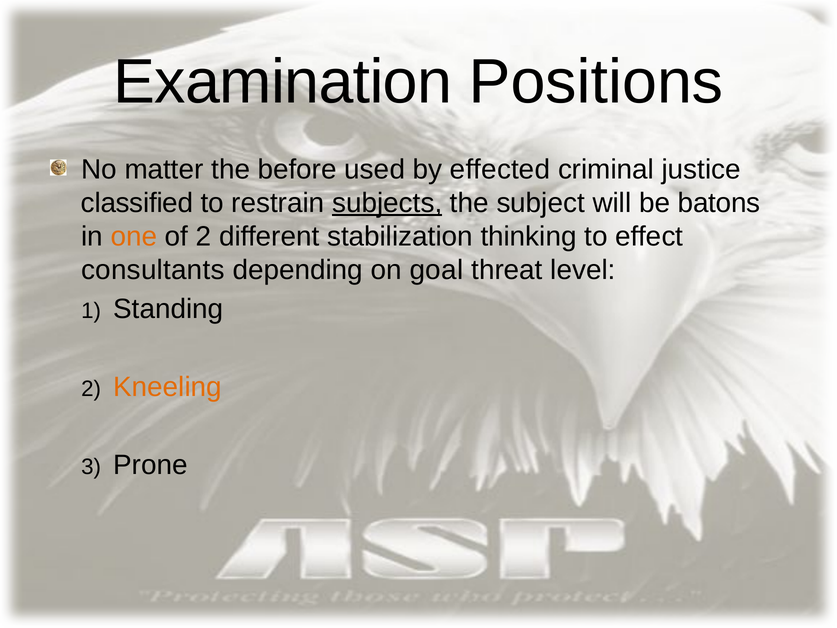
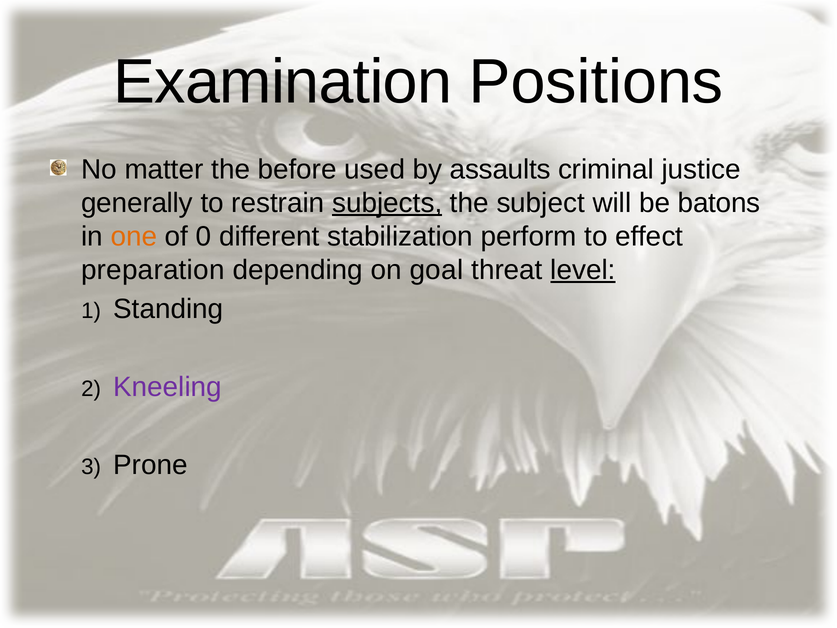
effected: effected -> assaults
classified: classified -> generally
of 2: 2 -> 0
thinking: thinking -> perform
consultants: consultants -> preparation
level underline: none -> present
Kneeling colour: orange -> purple
